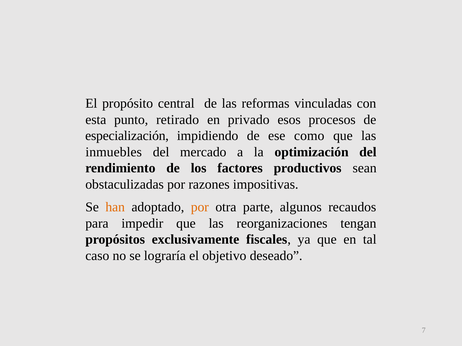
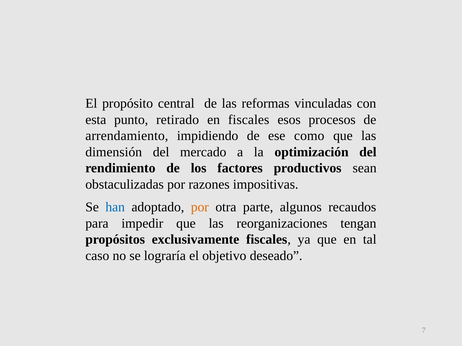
en privado: privado -> fiscales
especialización: especialización -> arrendamiento
inmuebles: inmuebles -> dimensión
han colour: orange -> blue
